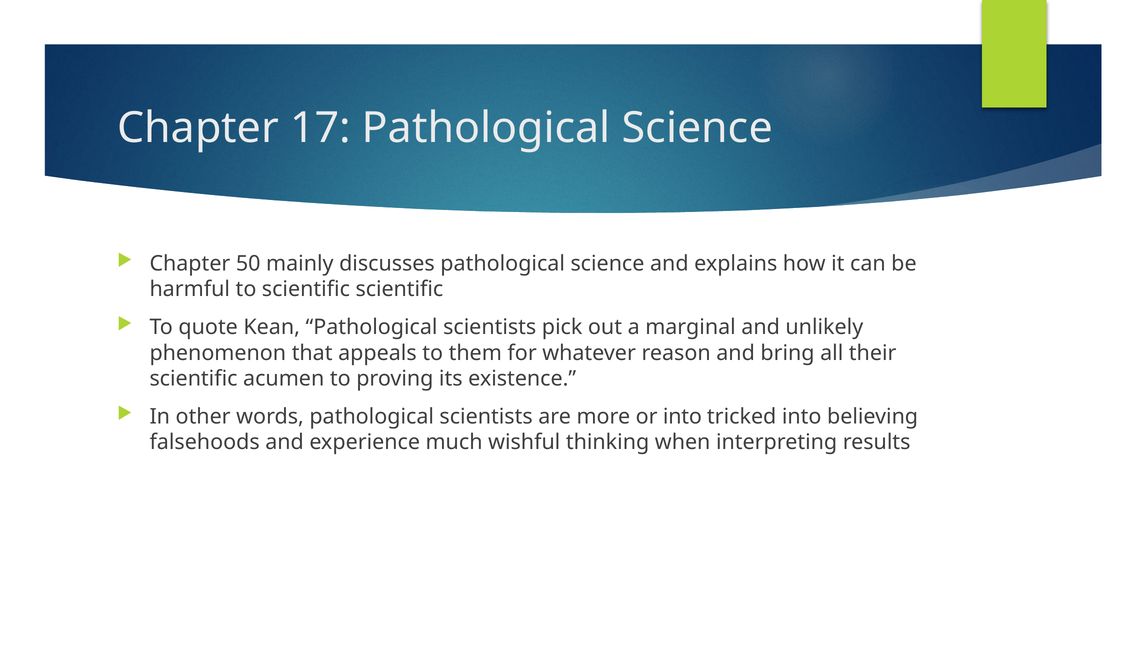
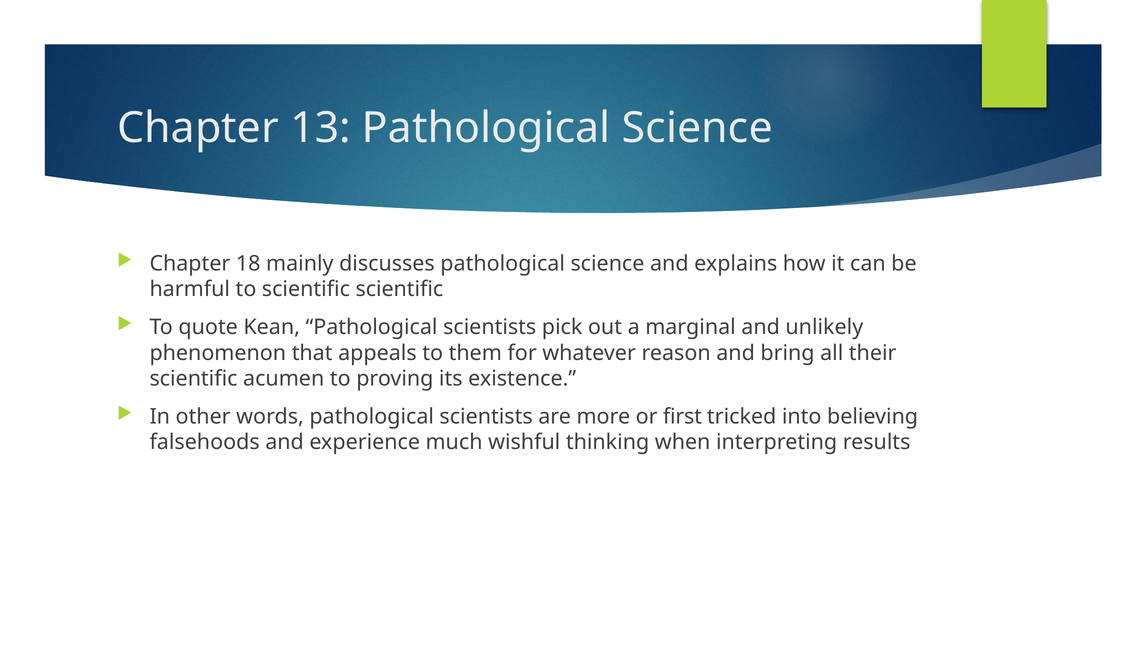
17: 17 -> 13
50: 50 -> 18
or into: into -> first
